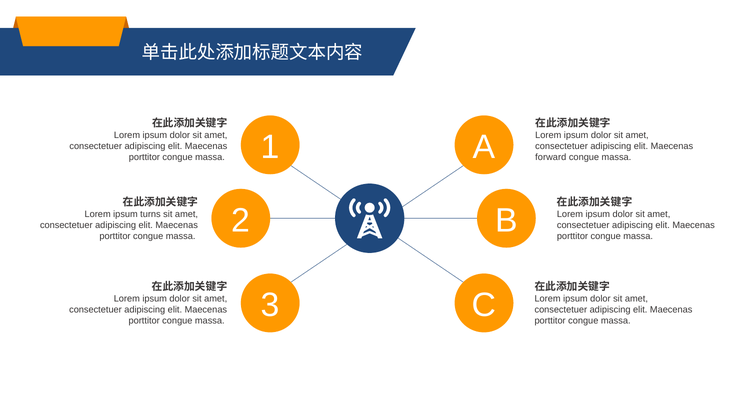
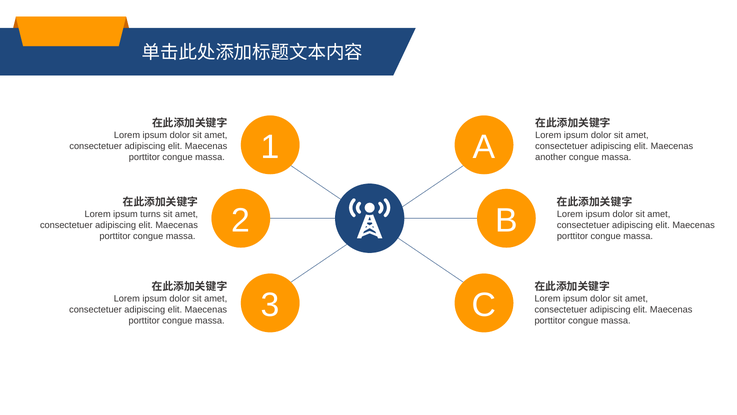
forward: forward -> another
